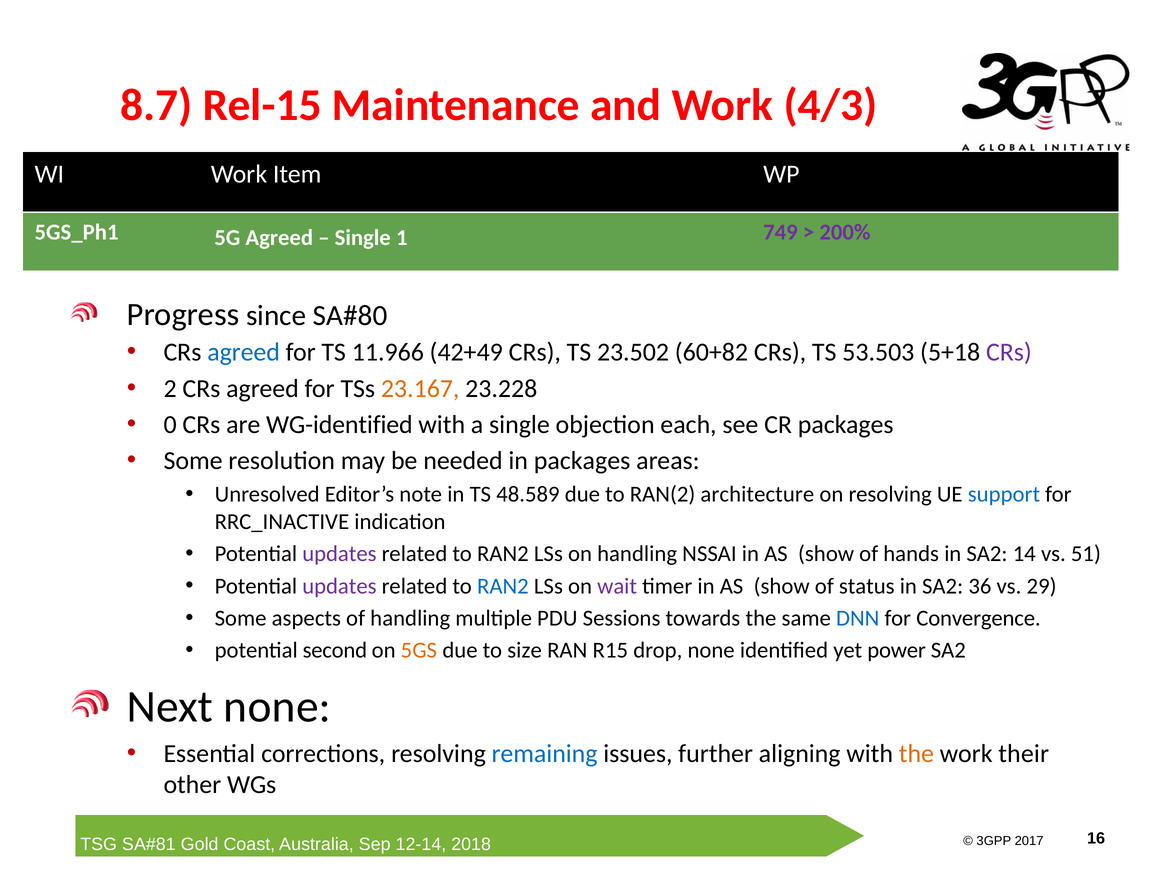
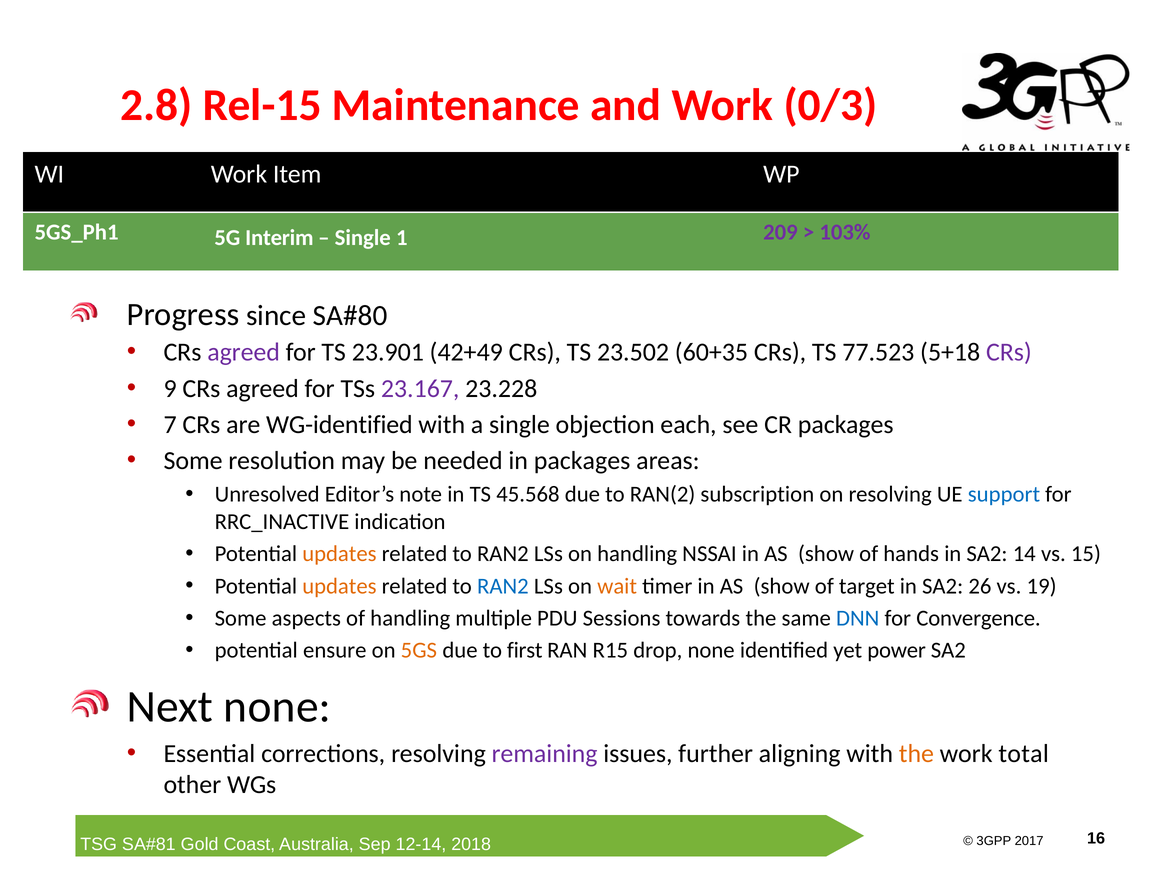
8.7: 8.7 -> 2.8
4/3: 4/3 -> 0/3
5G Agreed: Agreed -> Interim
749: 749 -> 209
200%: 200% -> 103%
agreed at (244, 352) colour: blue -> purple
11.966: 11.966 -> 23.901
60+82: 60+82 -> 60+35
53.503: 53.503 -> 77.523
2: 2 -> 9
23.167 colour: orange -> purple
0: 0 -> 7
48.589: 48.589 -> 45.568
architecture: architecture -> subscription
updates at (339, 554) colour: purple -> orange
51: 51 -> 15
updates at (339, 586) colour: purple -> orange
wait colour: purple -> orange
status: status -> target
36: 36 -> 26
29: 29 -> 19
second: second -> ensure
size: size -> first
remaining colour: blue -> purple
their: their -> total
